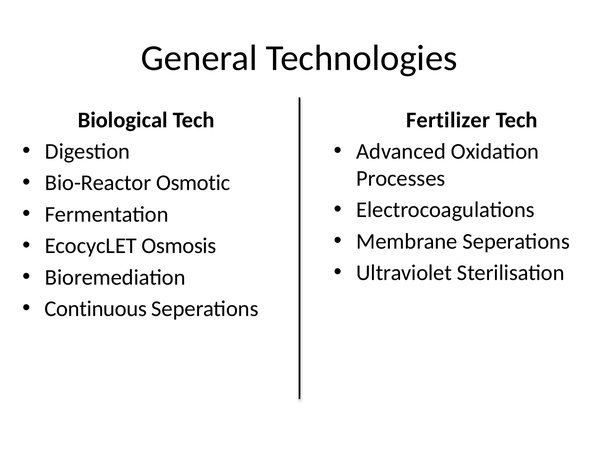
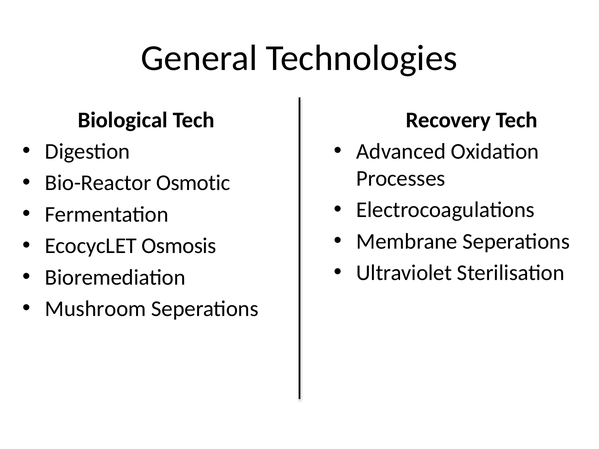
Fertilizer: Fertilizer -> Recovery
Continuous: Continuous -> Mushroom
